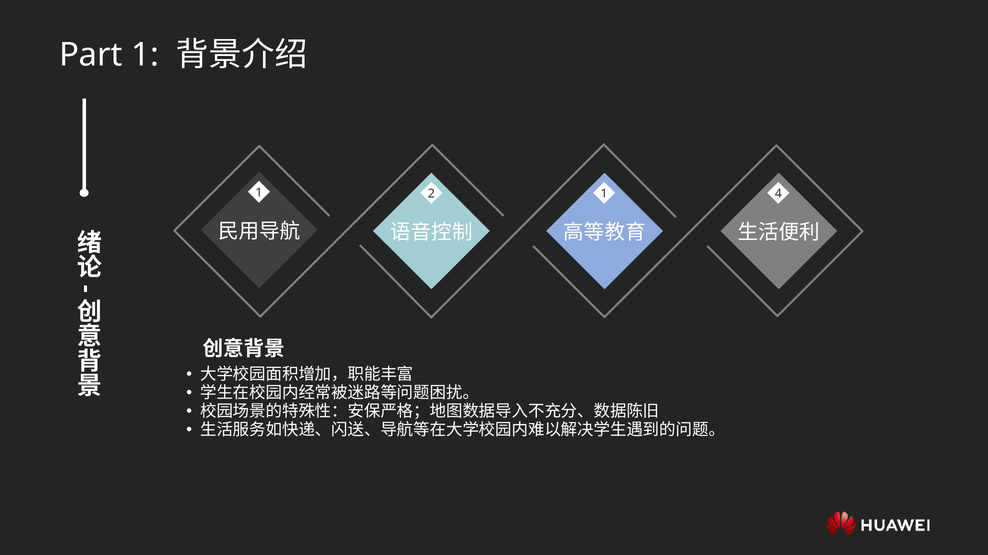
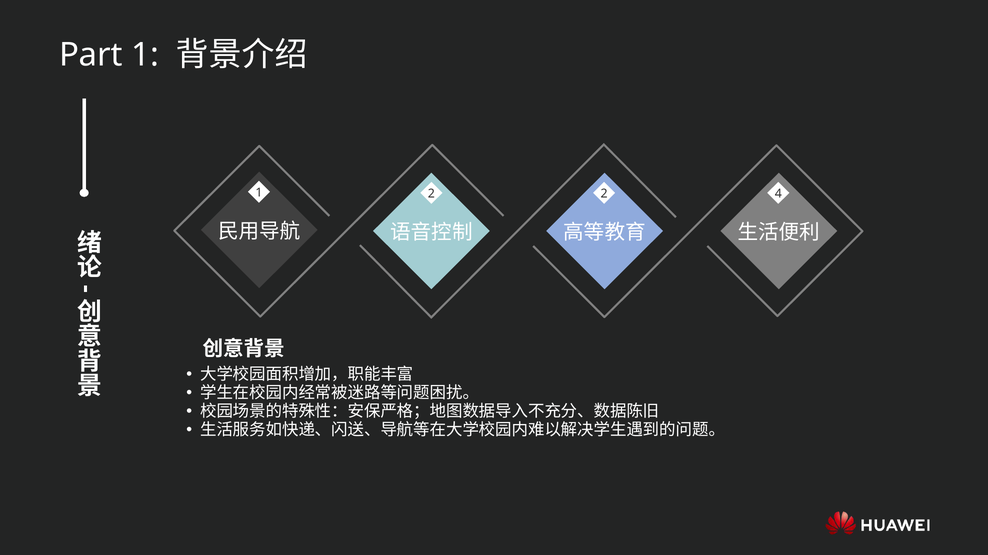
2 1: 1 -> 2
